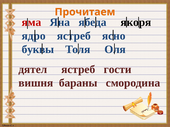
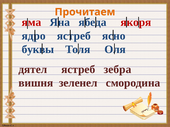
якоря colour: black -> red
гости: гости -> зебра
бараны: бараны -> зеленел
